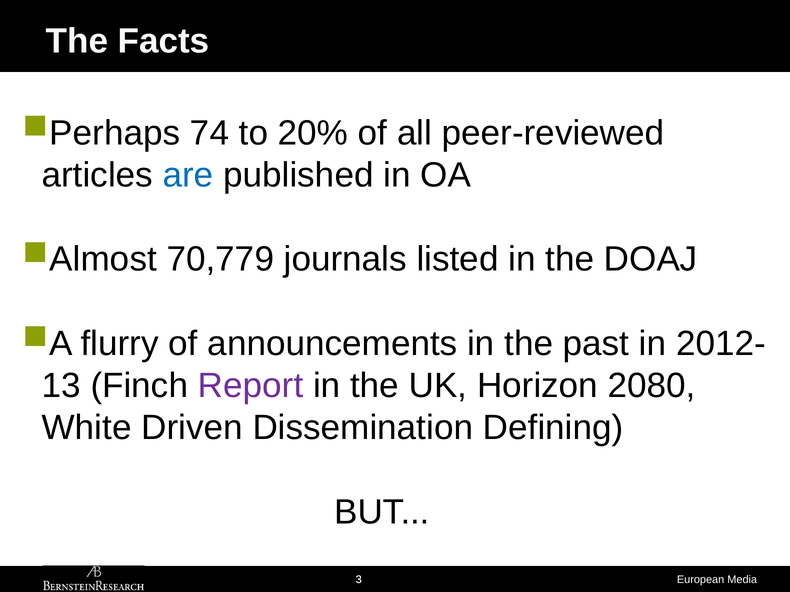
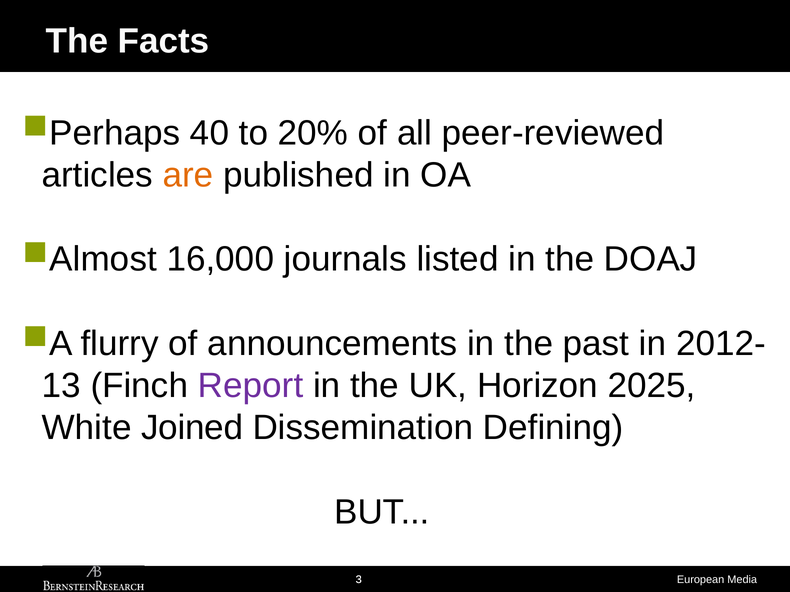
74: 74 -> 40
are colour: blue -> orange
70,779: 70,779 -> 16,000
2080: 2080 -> 2025
Driven: Driven -> Joined
